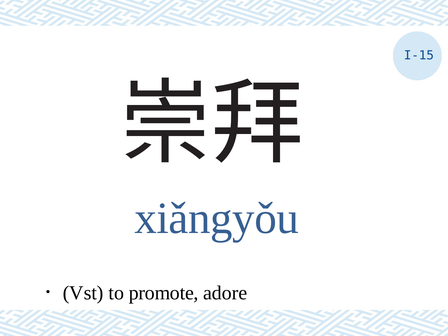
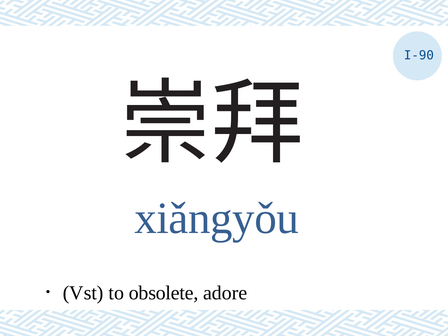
I-15: I-15 -> I-90
promote: promote -> obsolete
